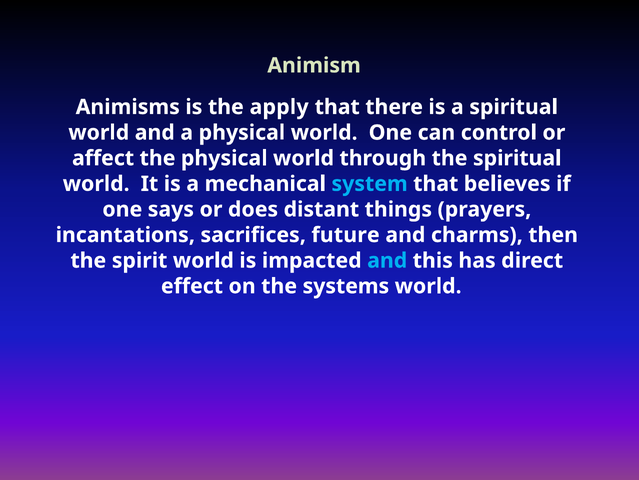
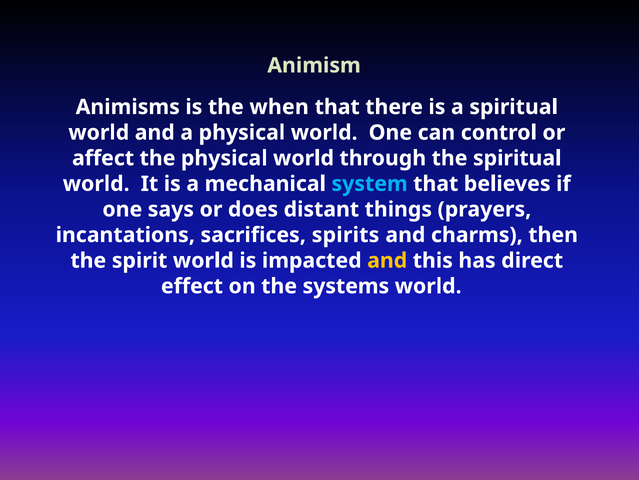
apply: apply -> when
future: future -> spirits
and at (387, 260) colour: light blue -> yellow
